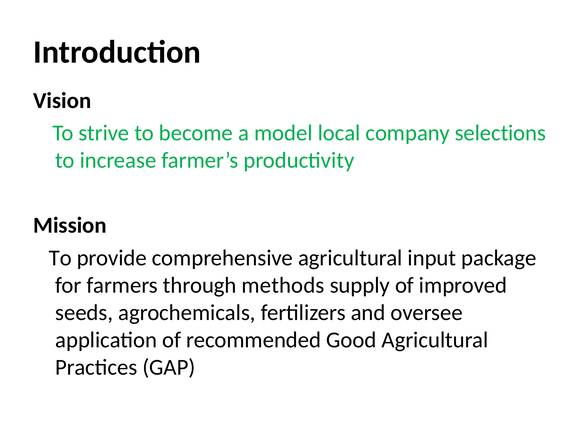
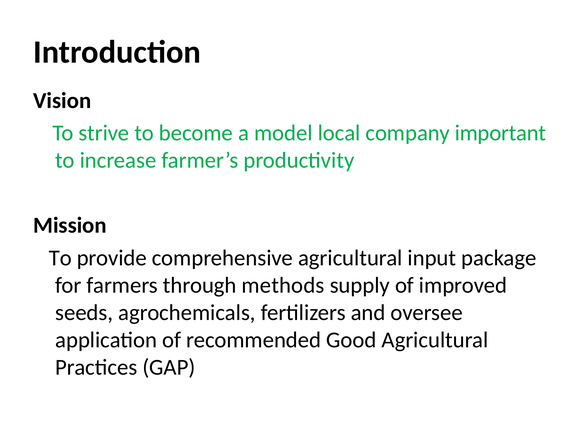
selections: selections -> important
